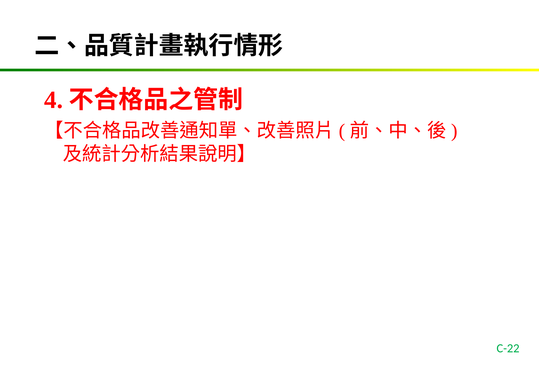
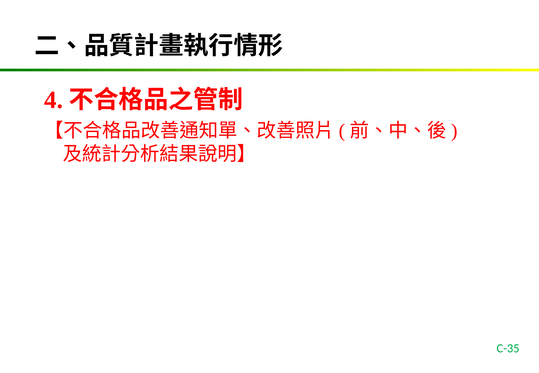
C-22: C-22 -> C-35
